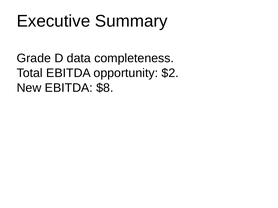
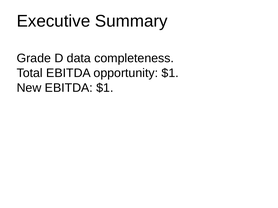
opportunity $2: $2 -> $1
EBITDA $8: $8 -> $1
